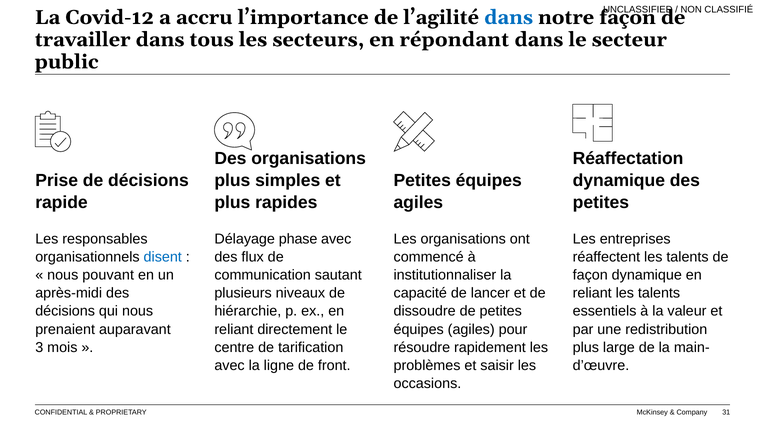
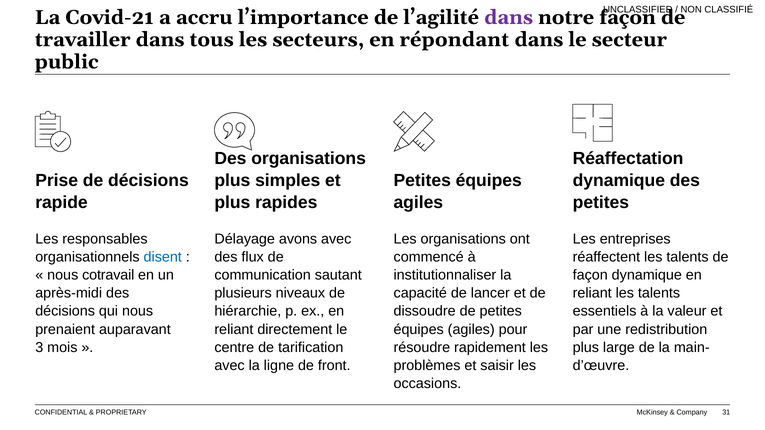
Covid-12: Covid-12 -> Covid-21
dans at (509, 17) colour: blue -> purple
phase: phase -> avons
pouvant: pouvant -> cotravail
